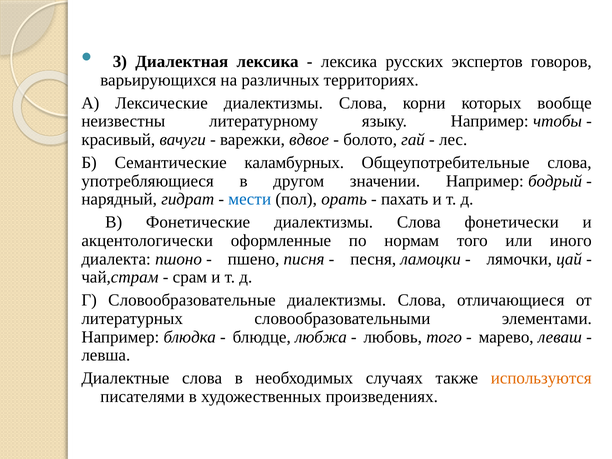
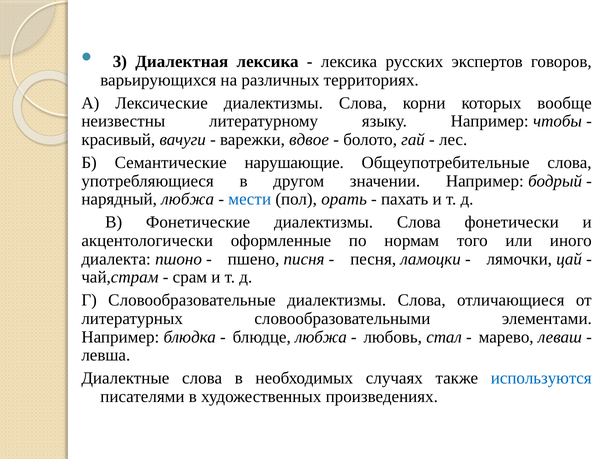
каламбурных: каламбурных -> нарушающие
нарядный гидрат: гидрат -> любжа
любовь того: того -> стал
используются colour: orange -> blue
